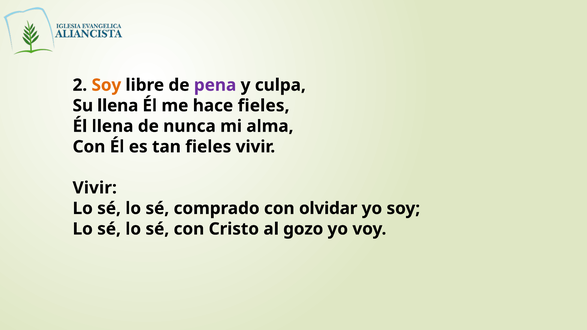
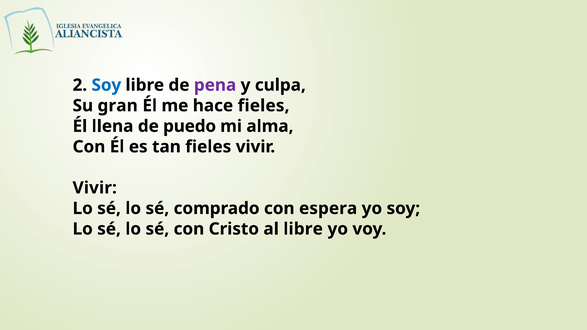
Soy at (106, 85) colour: orange -> blue
Su llena: llena -> gran
nunca: nunca -> puedo
olvidar: olvidar -> espera
al gozo: gozo -> libre
